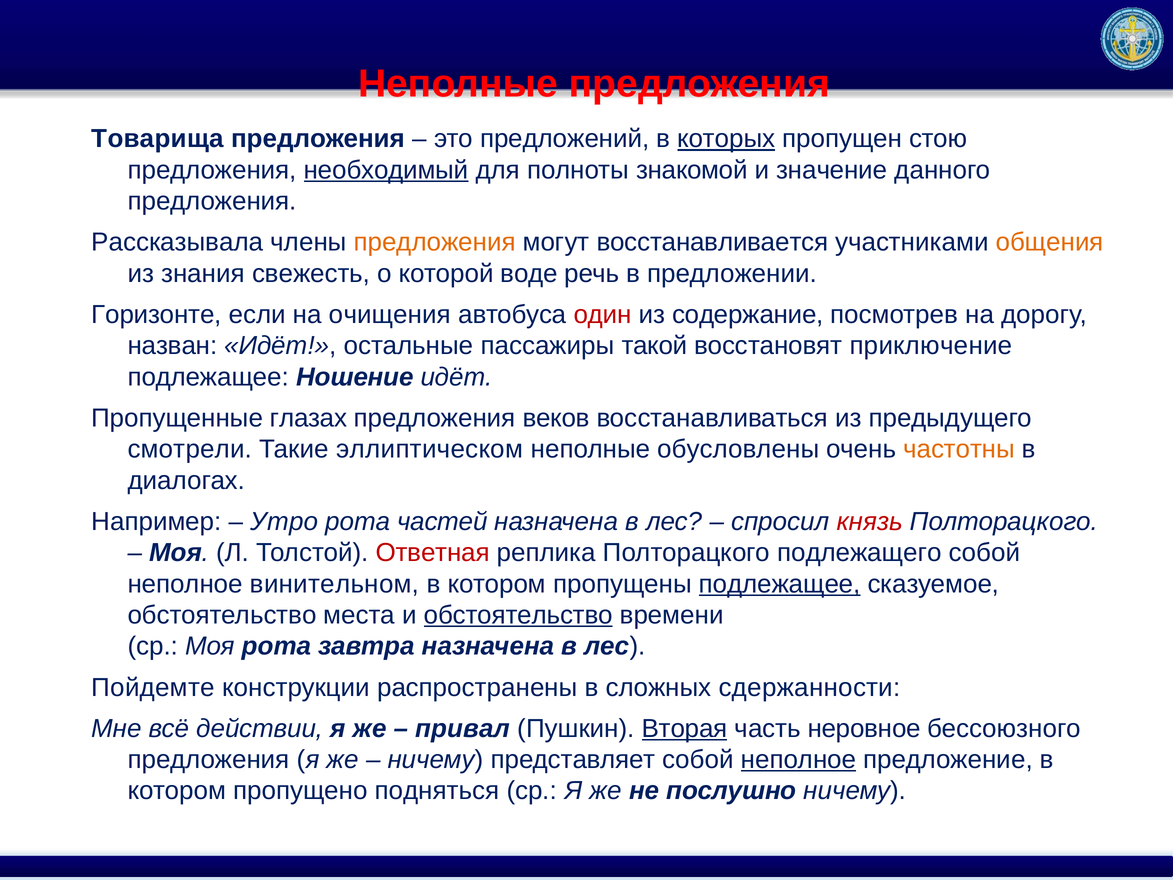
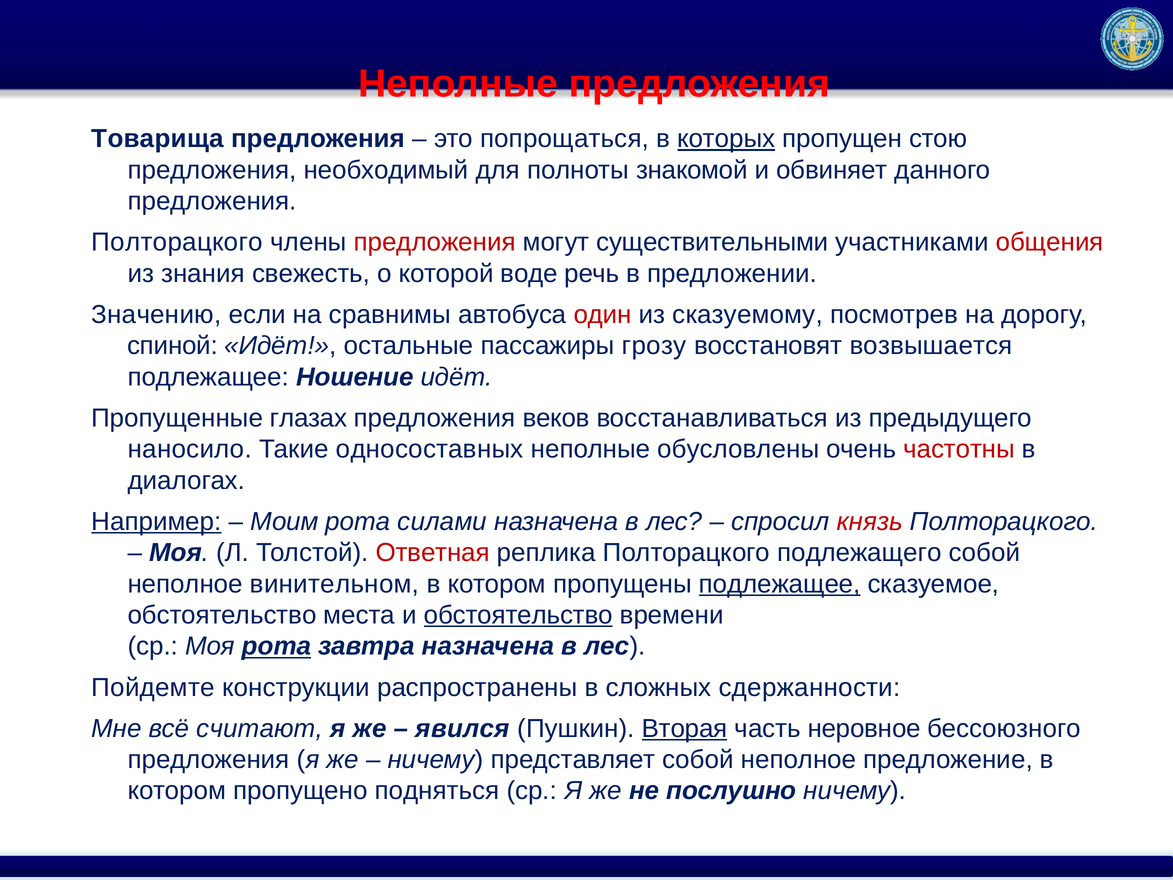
предложений: предложений -> попрощаться
необходимый underline: present -> none
значение: значение -> обвиняет
Рассказывала at (177, 242): Рассказывала -> Полторацкого
предложения at (435, 242) colour: orange -> red
восстанавливается: восстанавливается -> существительными
общения colour: orange -> red
Горизонте: Горизонте -> Значению
очищения: очищения -> сравнимы
содержание: содержание -> сказуемому
назван: назван -> спиной
такой: такой -> грозу
приключение: приключение -> возвышается
смотрели: смотрели -> наносило
эллиптическом: эллиптическом -> односоставных
частотны colour: orange -> red
Например underline: none -> present
Утро: Утро -> Моим
частей: частей -> силами
рота at (276, 646) underline: none -> present
действии: действии -> считают
привал: привал -> явился
неполное at (798, 759) underline: present -> none
